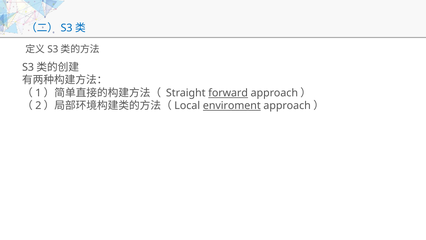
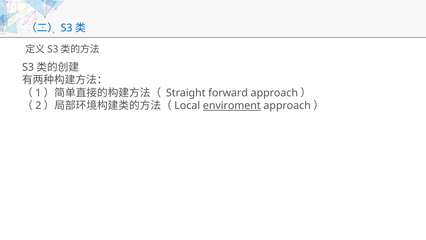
forward underline: present -> none
